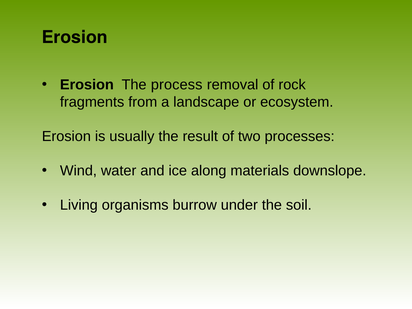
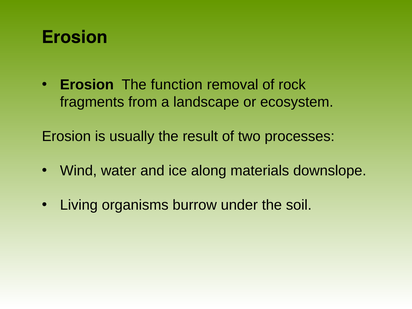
process: process -> function
